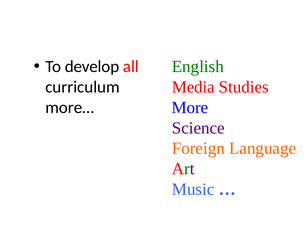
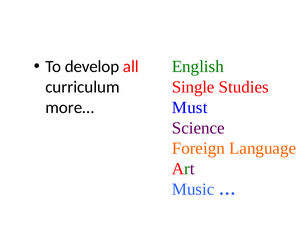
Media: Media -> Single
More: More -> Must
